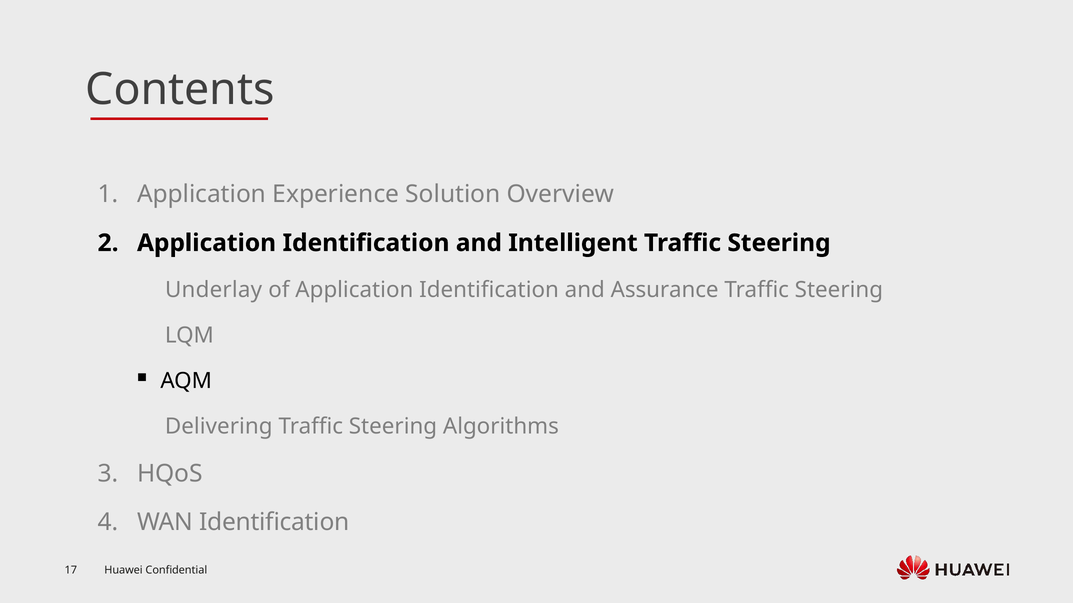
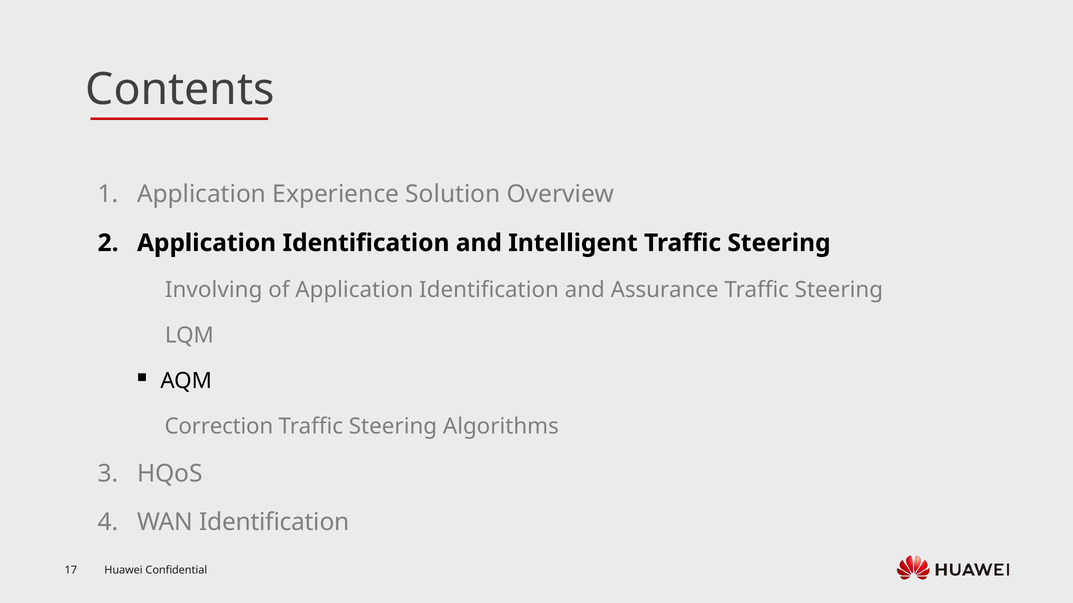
Underlay: Underlay -> Involving
Delivering: Delivering -> Correction
